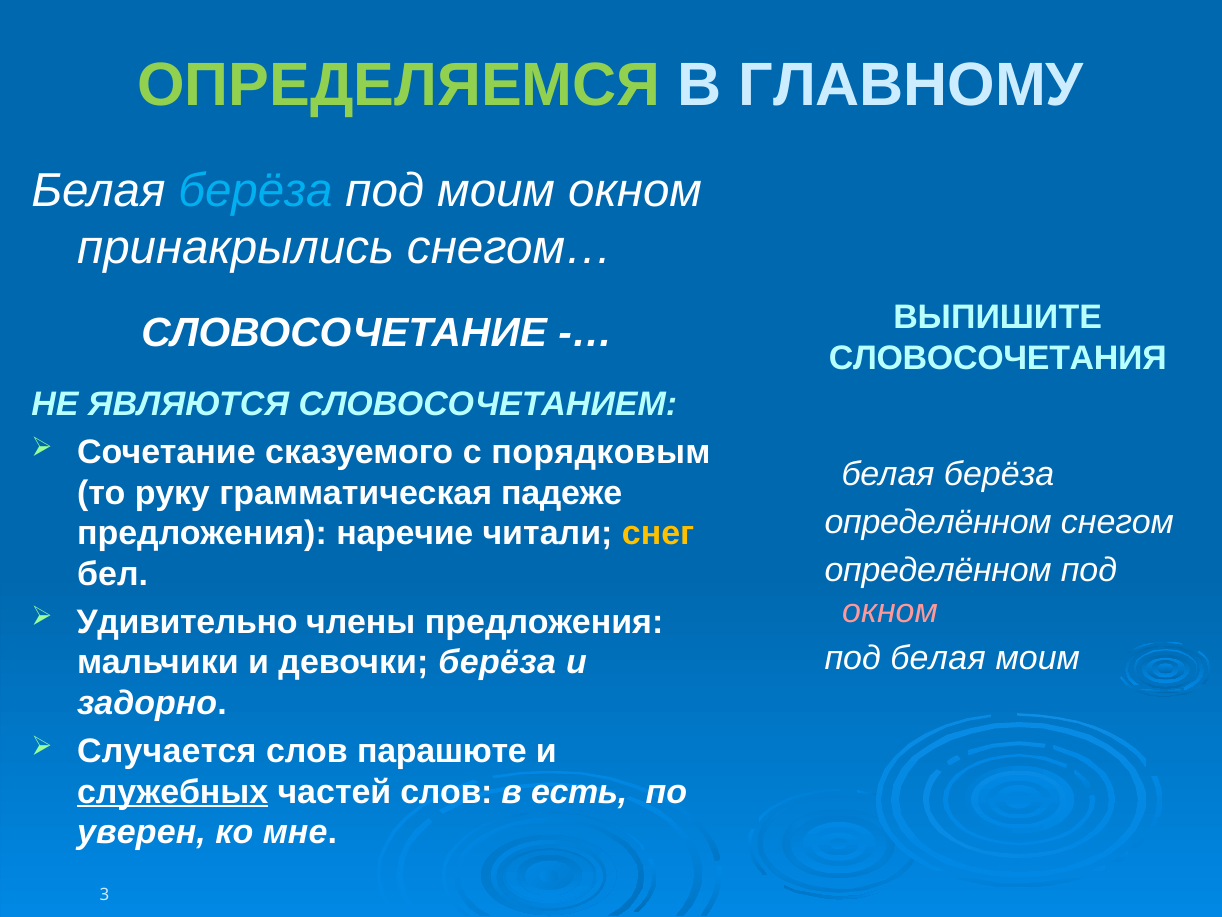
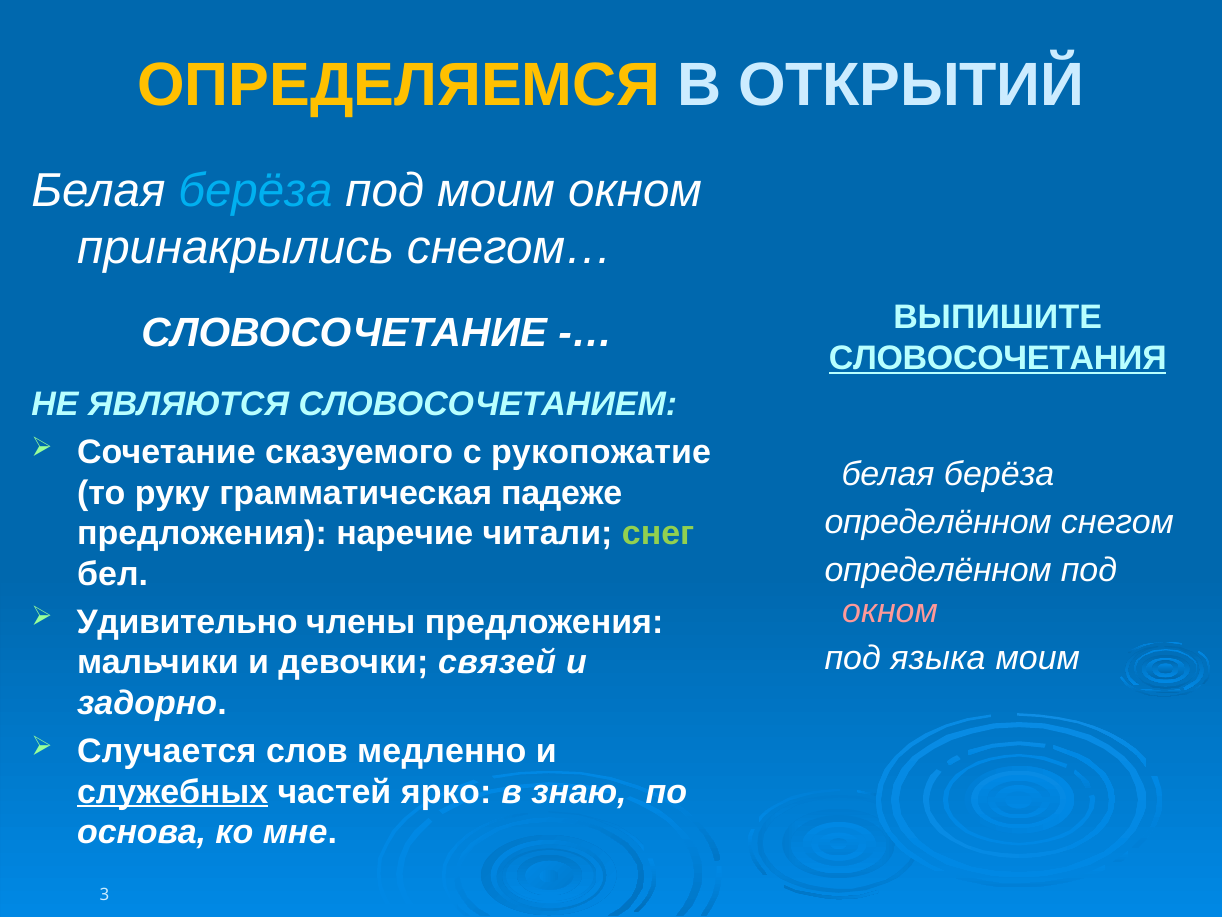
ОПРЕДЕЛЯЕМСЯ colour: light green -> yellow
ГЛАВНОМУ: ГЛАВНОМУ -> ОТКРЫТИЙ
СЛОВОСОЧЕТАНИЯ underline: none -> present
порядковым: порядковым -> рукопожатие
снег colour: yellow -> light green
под белая: белая -> языка
девочки берёза: берёза -> связей
парашюте: парашюте -> медленно
частей слов: слов -> ярко
есть: есть -> знаю
уверен: уверен -> основа
